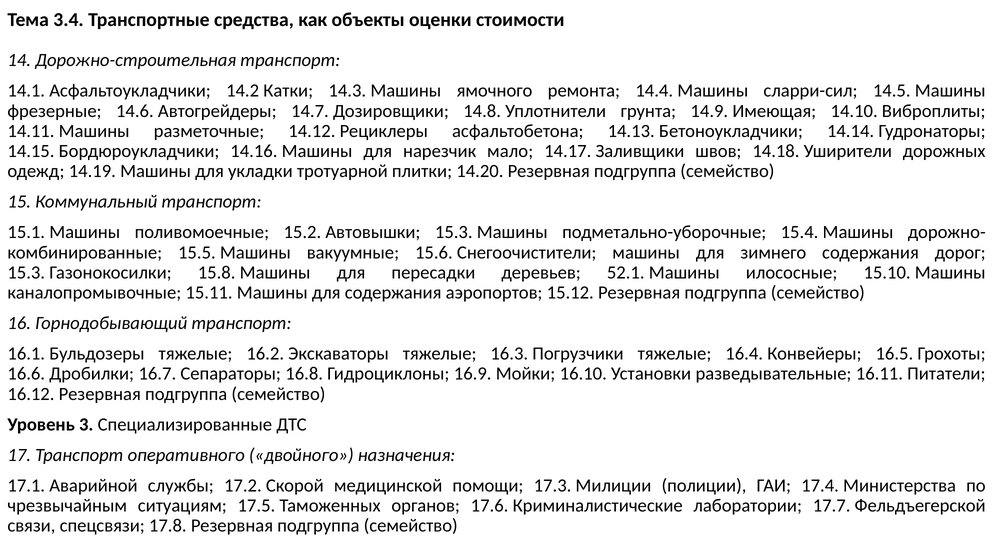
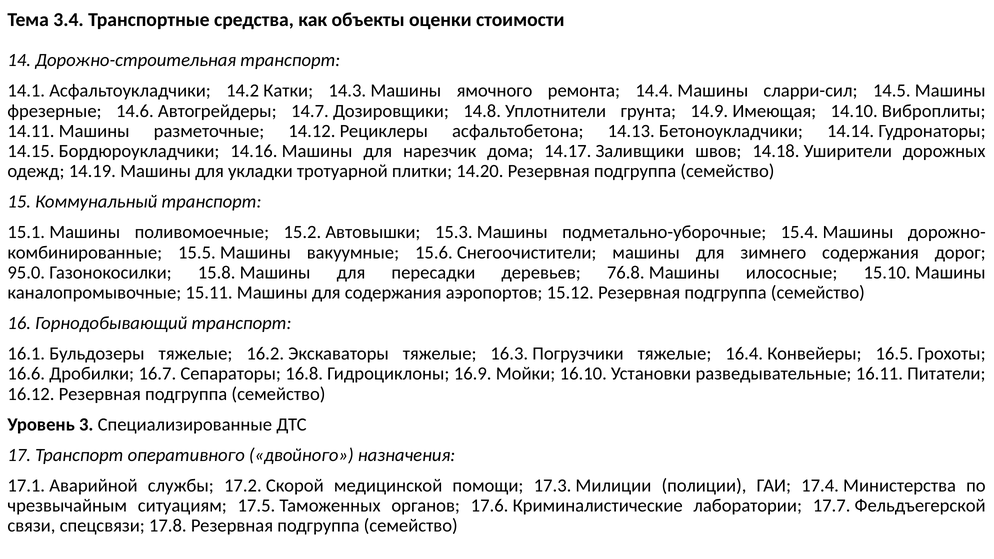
мало: мало -> дома
15.3 at (26, 273): 15.3 -> 95.0
52.1: 52.1 -> 76.8
